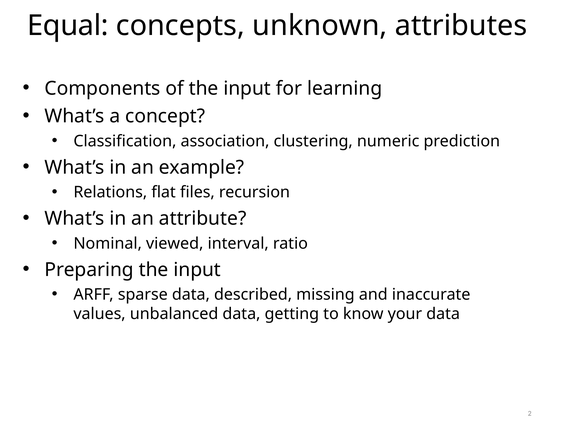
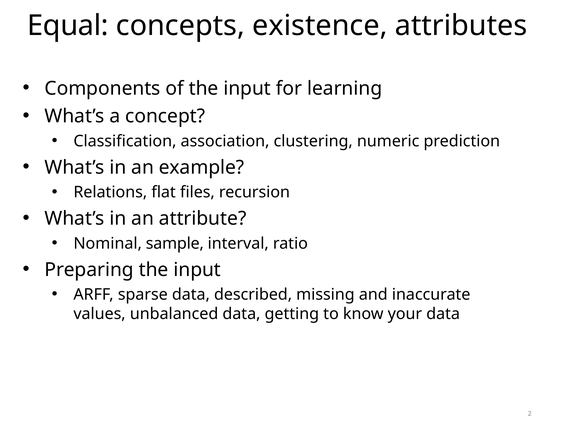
unknown: unknown -> existence
viewed: viewed -> sample
